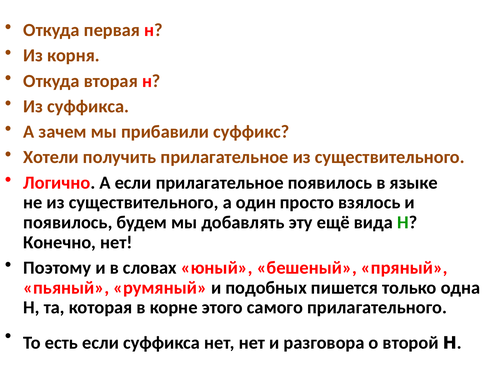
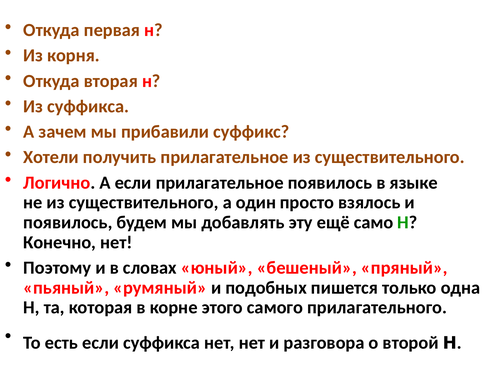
вида: вида -> само
